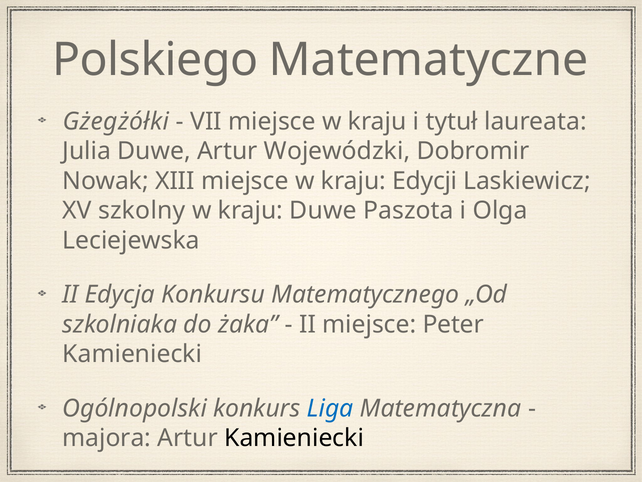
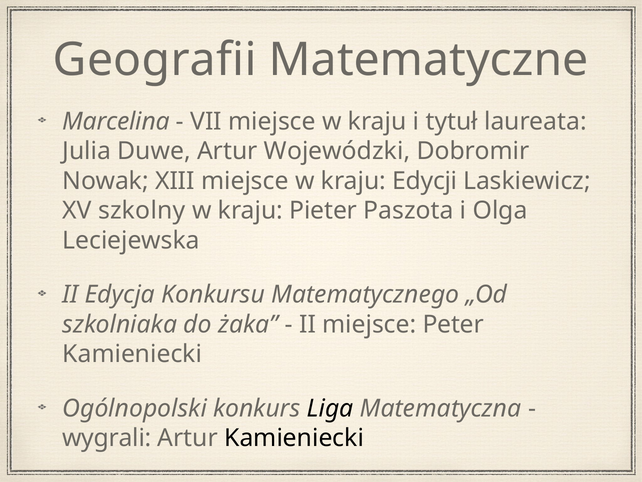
Polskiego: Polskiego -> Geografii
Gżegżółki: Gżegżółki -> Marcelina
kraju Duwe: Duwe -> Pieter
Liga colour: blue -> black
majora: majora -> wygrali
